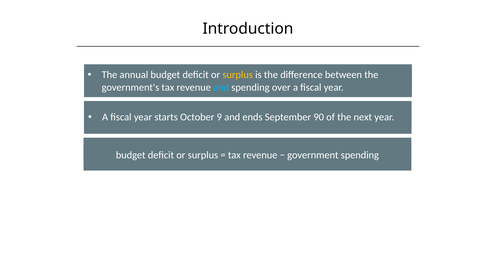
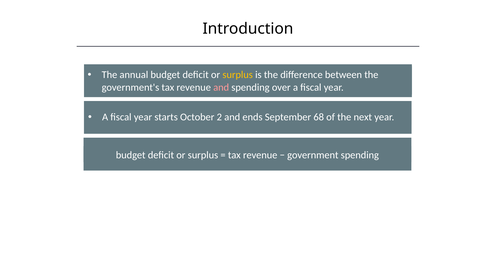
and at (221, 87) colour: light blue -> pink
9: 9 -> 2
90: 90 -> 68
